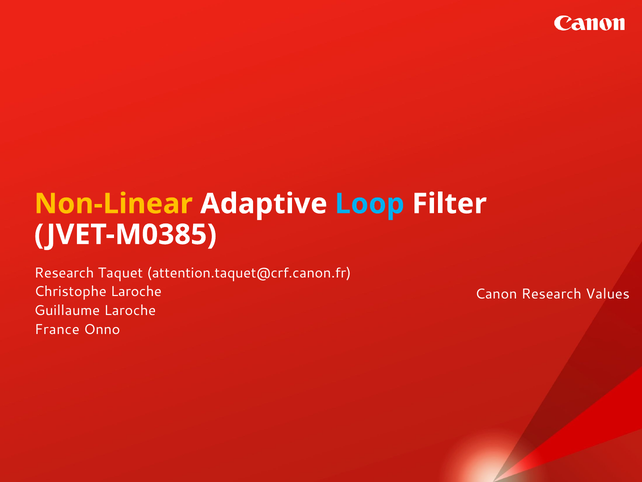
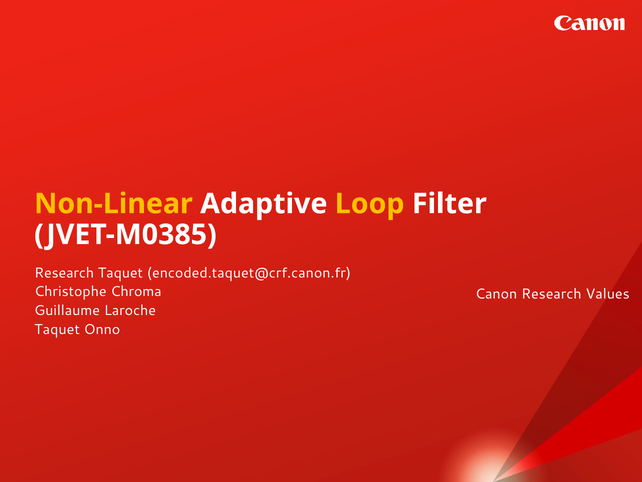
Loop colour: light blue -> yellow
attention.taquet@crf.canon.fr: attention.taquet@crf.canon.fr -> encoded.taquet@crf.canon.fr
Christophe Laroche: Laroche -> Chroma
France at (57, 329): France -> Taquet
